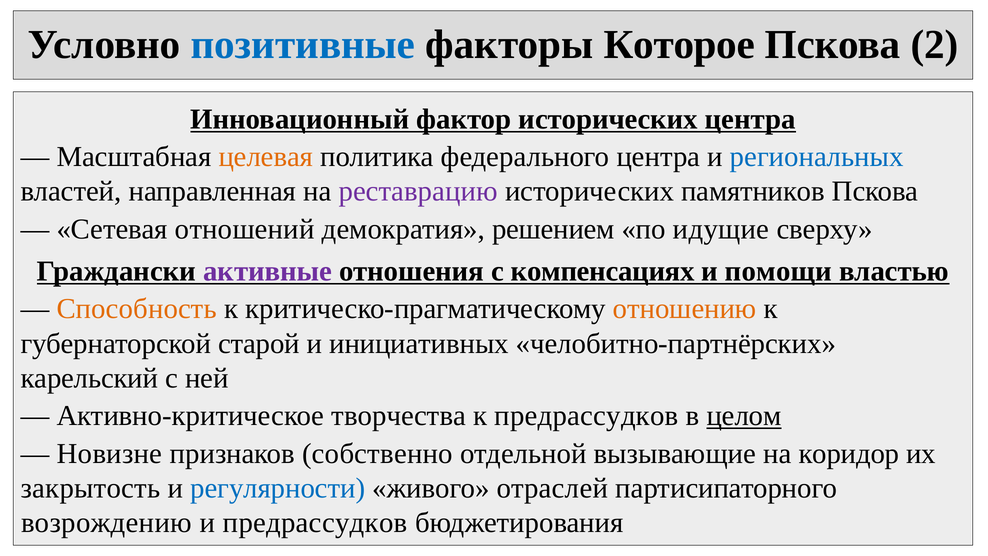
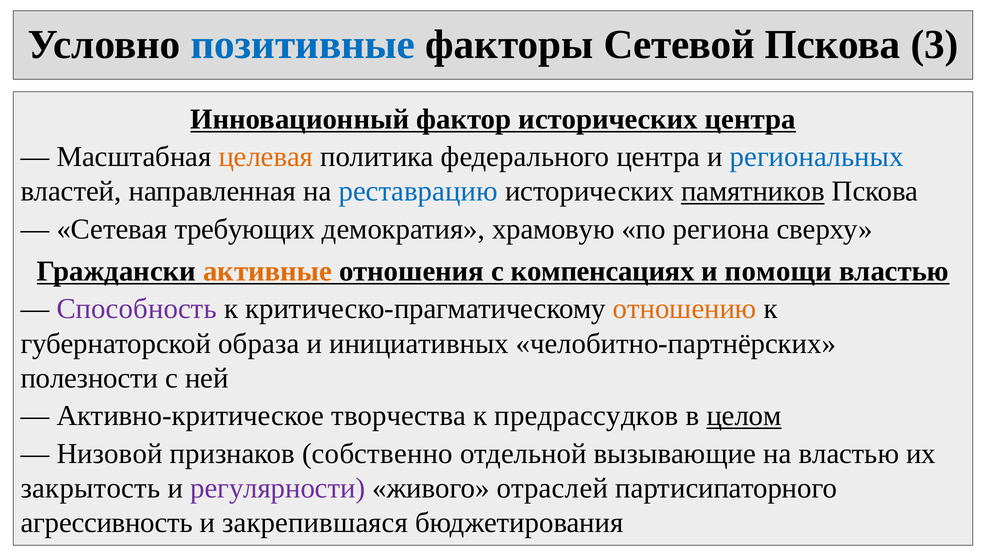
Которое: Которое -> Сетевой
2: 2 -> 3
реставрацию colour: purple -> blue
памятников underline: none -> present
отношений: отношений -> требующих
решением: решением -> храмовую
идущие: идущие -> региона
активные colour: purple -> orange
Способность colour: orange -> purple
старой: старой -> образа
карельский: карельский -> полезности
Новизне: Новизне -> Низовой
на коридор: коридор -> властью
регулярности colour: blue -> purple
возрождению: возрождению -> агрессивность
и предрассудков: предрассудков -> закрепившаяся
